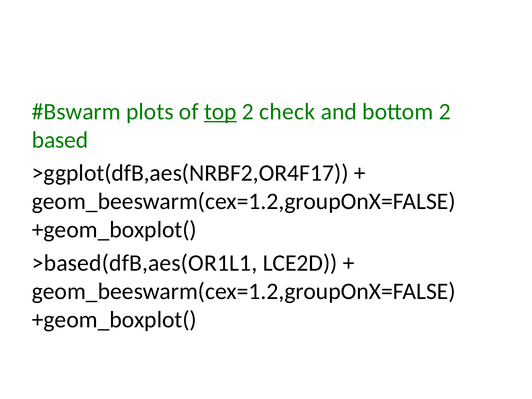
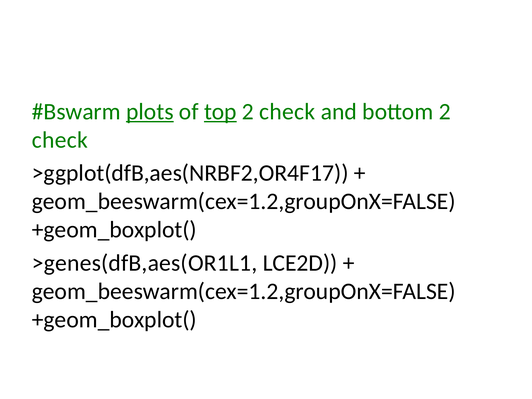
plots underline: none -> present
based at (60, 140): based -> check
>based(dfB,aes(OR1L1: >based(dfB,aes(OR1L1 -> >genes(dfB,aes(OR1L1
